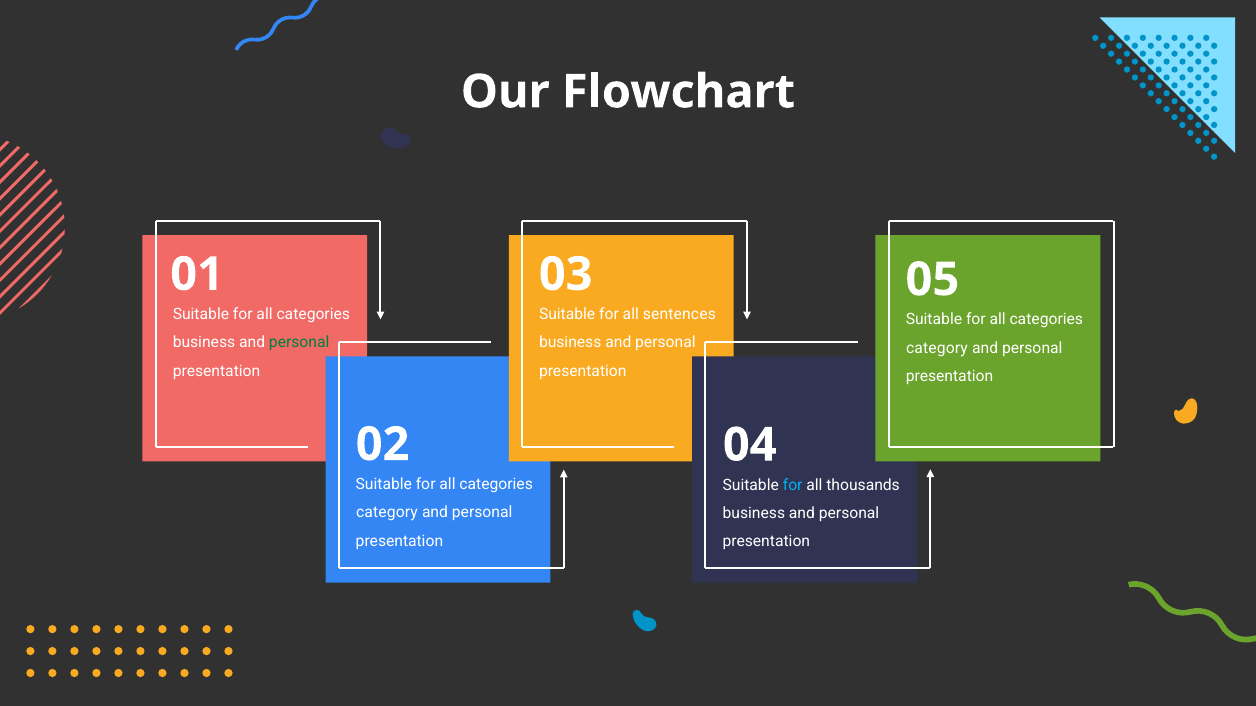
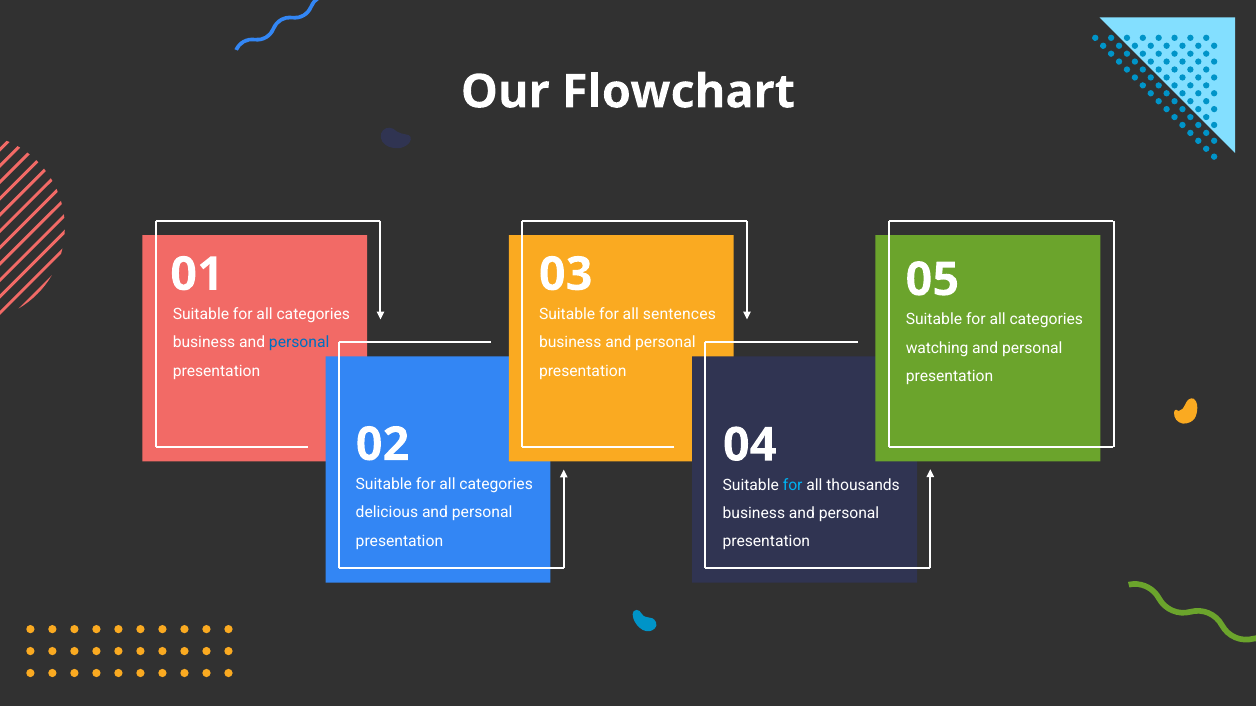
personal at (299, 343) colour: green -> blue
category at (937, 348): category -> watching
category at (387, 513): category -> delicious
